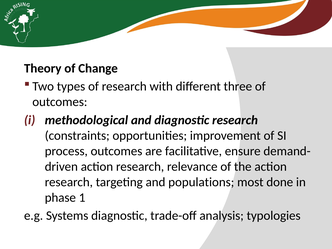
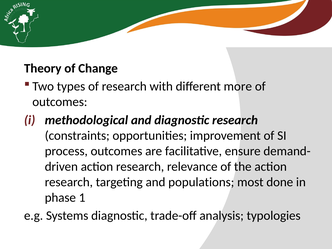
three: three -> more
